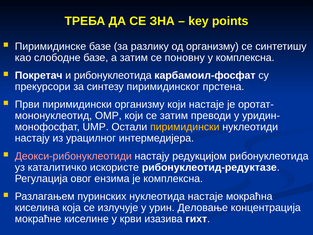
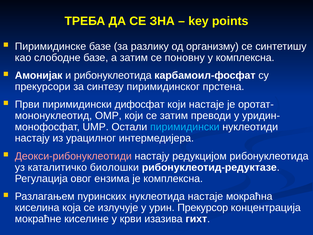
Покретач: Покретач -> Амонијак
пиримидински организму: организму -> дифосфат
пиримидински at (185, 127) colour: yellow -> light blue
искористе: искористе -> биолошки
Деловање: Деловање -> Прекурсор
